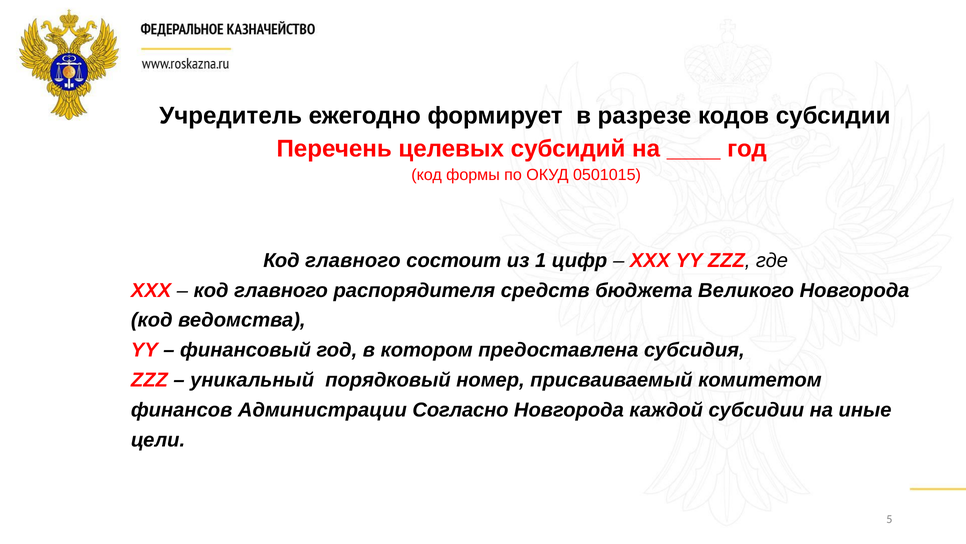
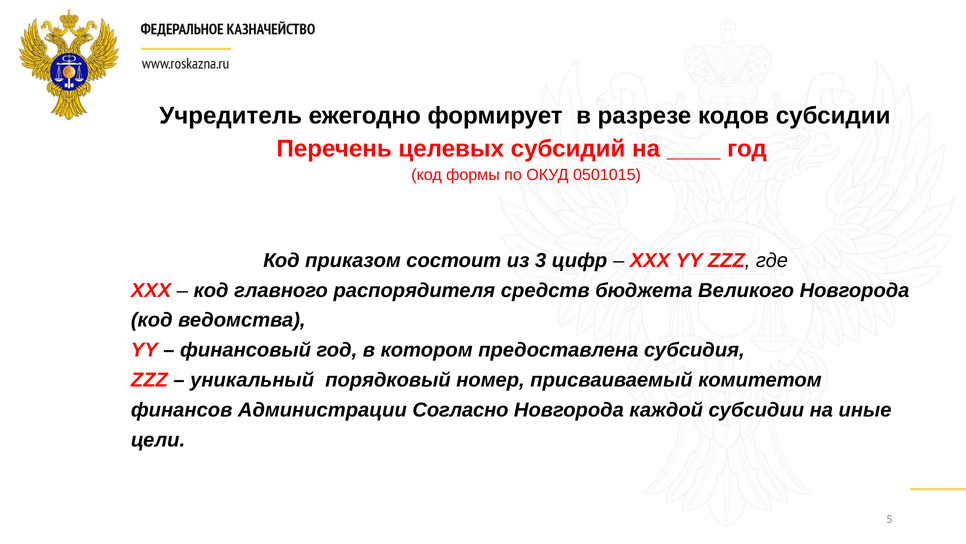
главного at (353, 260): главного -> приказом
1: 1 -> 3
